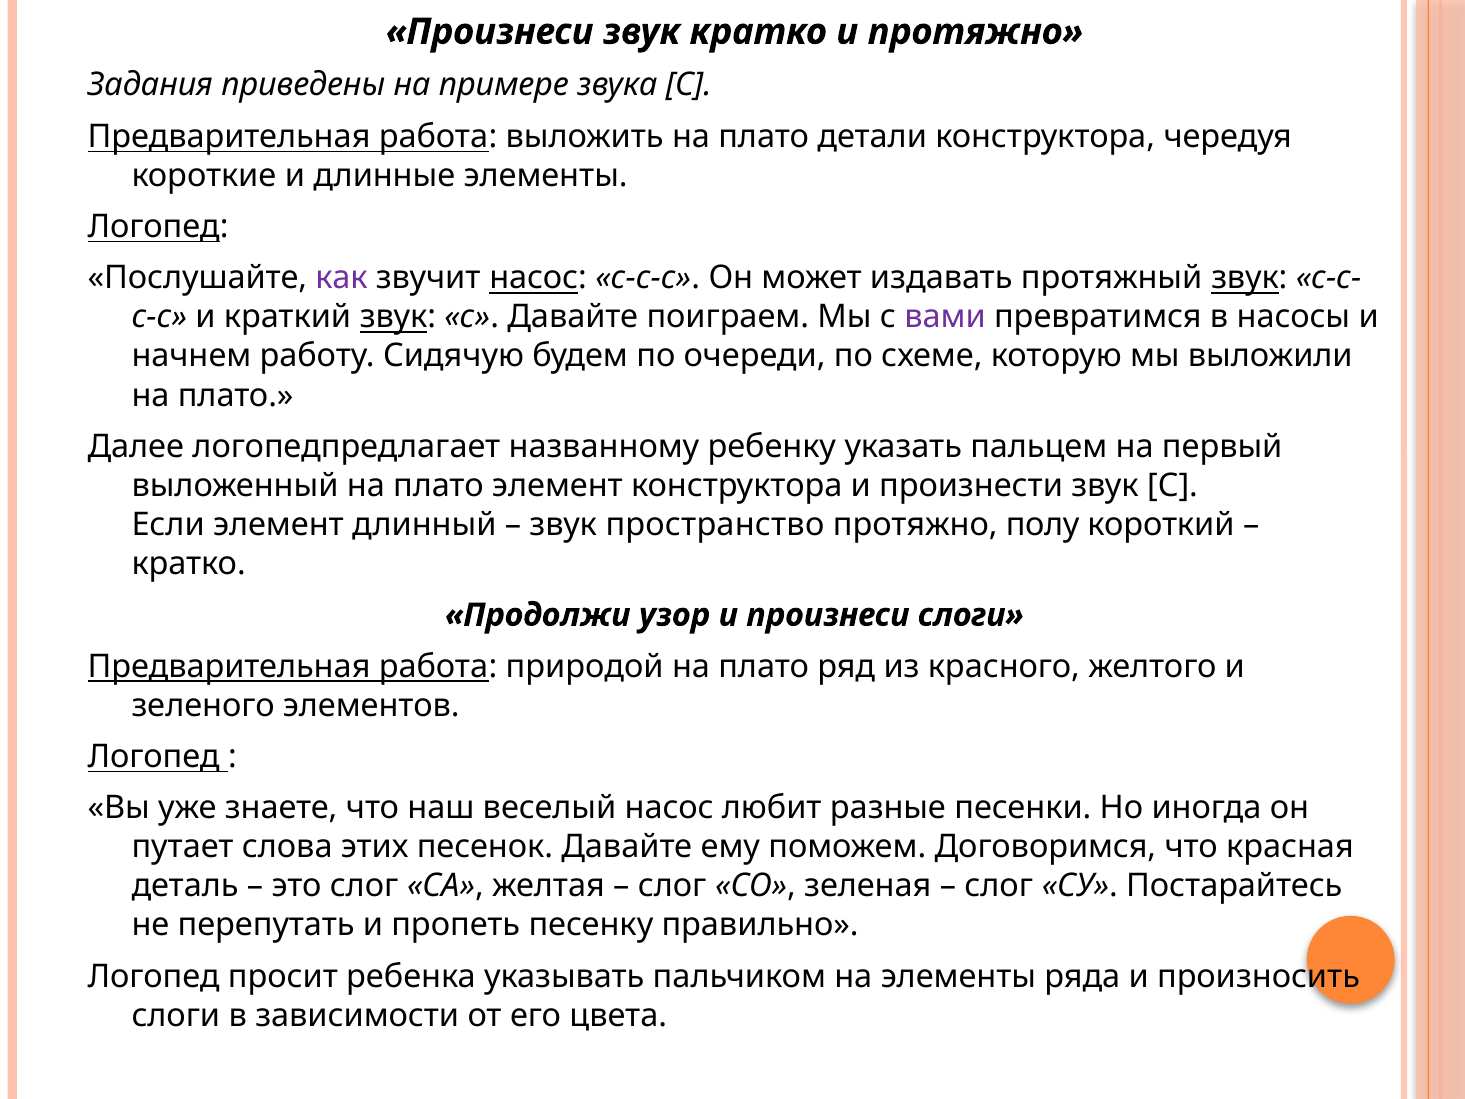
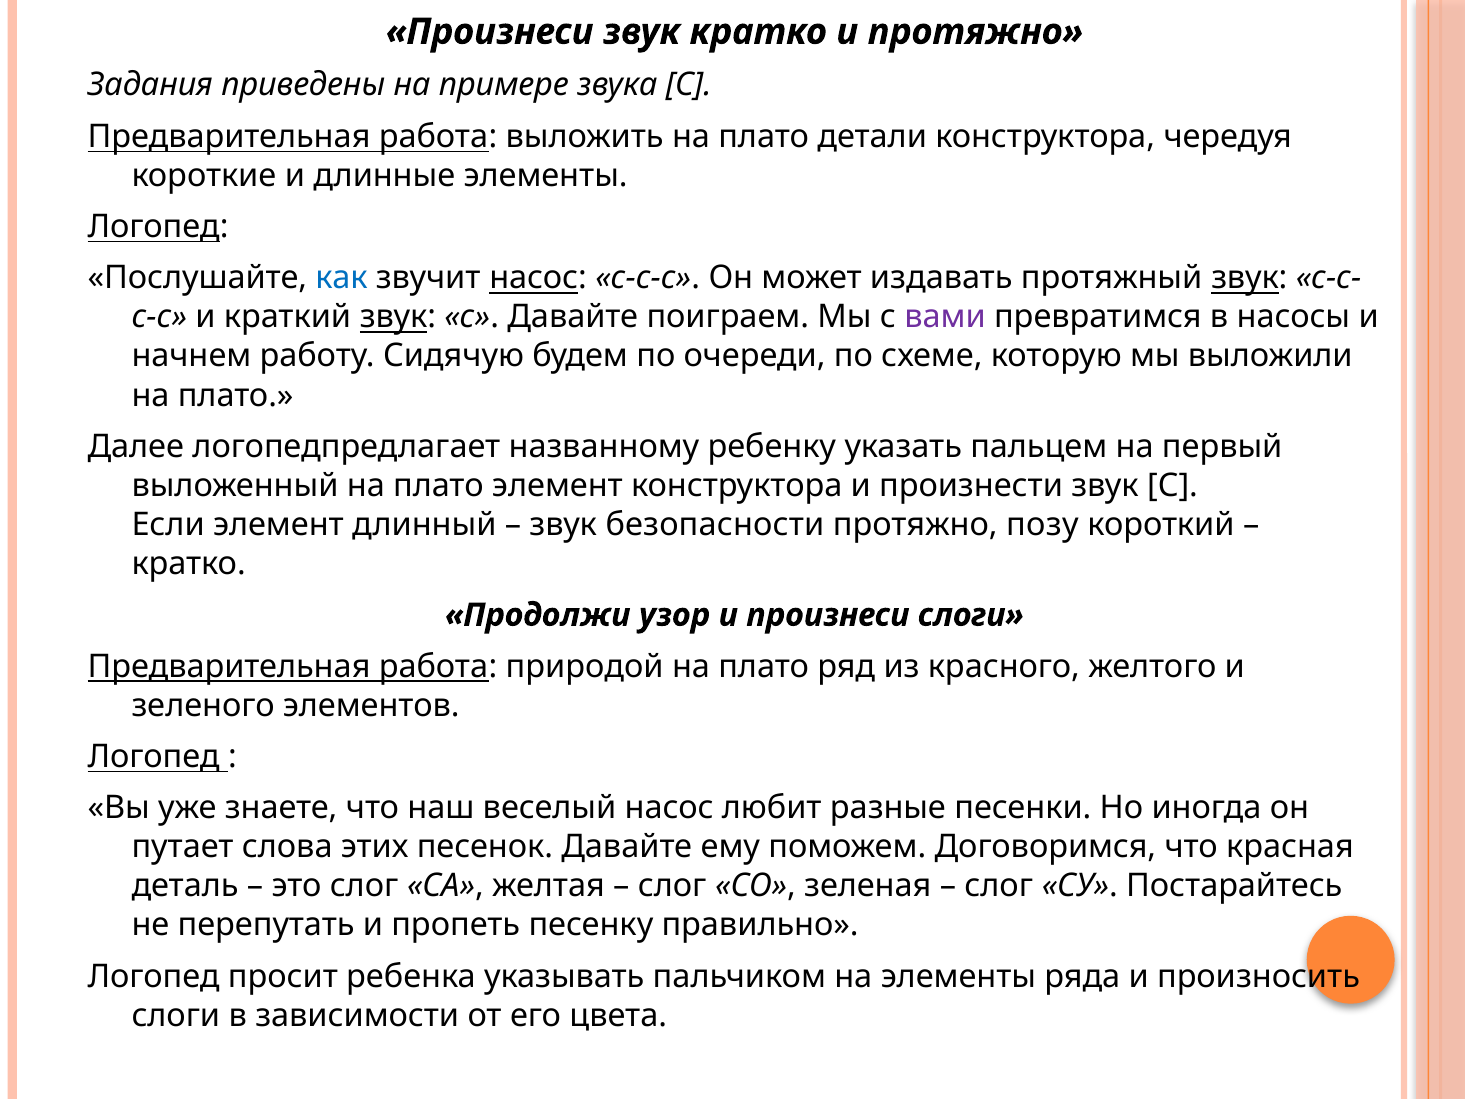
как colour: purple -> blue
пространство: пространство -> безопасности
полу: полу -> позу
